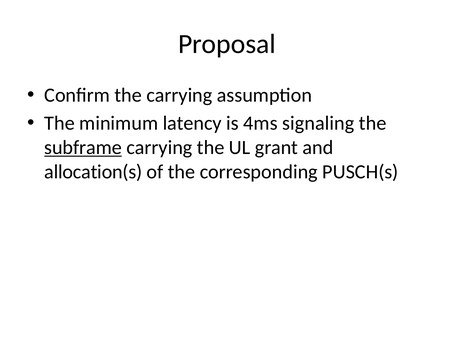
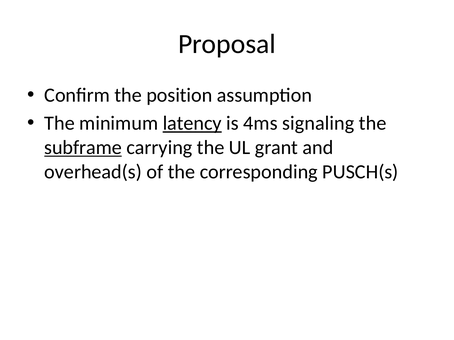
the carrying: carrying -> position
latency underline: none -> present
allocation(s: allocation(s -> overhead(s
